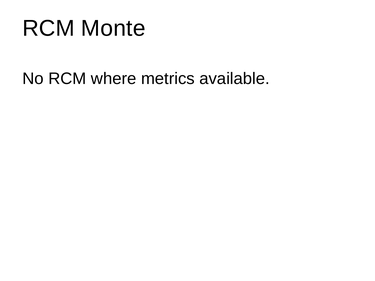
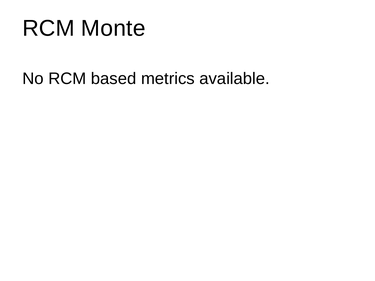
where: where -> based
